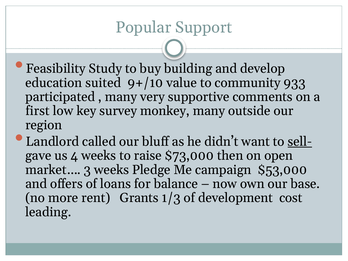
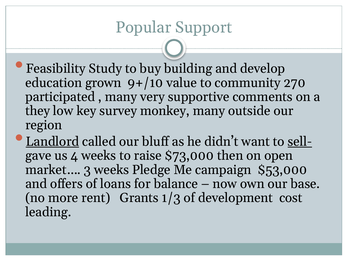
suited: suited -> grown
933: 933 -> 270
first: first -> they
Landlord underline: none -> present
